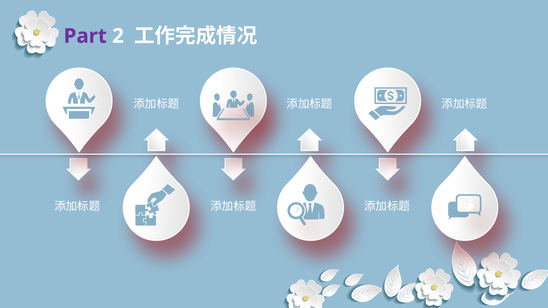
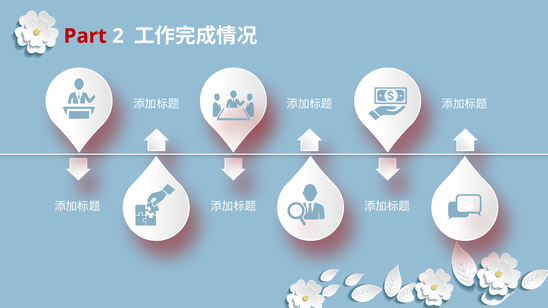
Part colour: purple -> red
